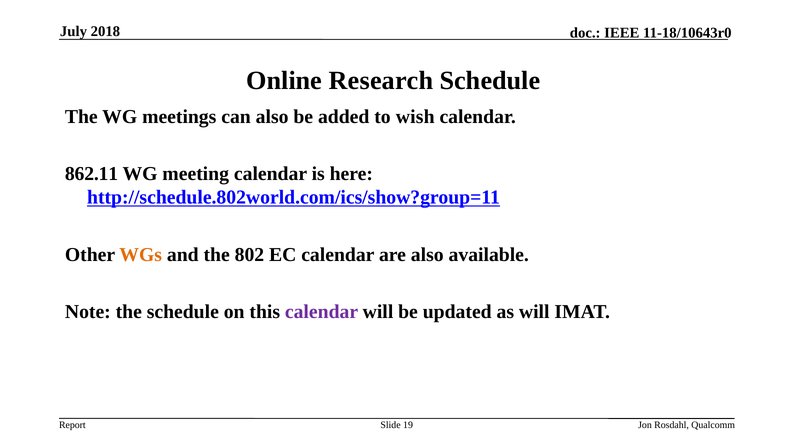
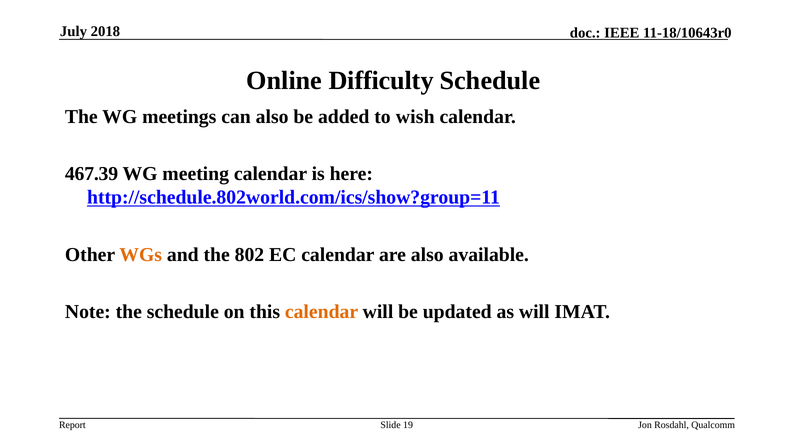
Research: Research -> Difficulty
862.11: 862.11 -> 467.39
calendar at (322, 311) colour: purple -> orange
